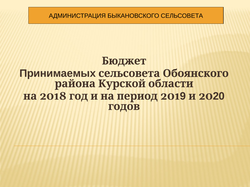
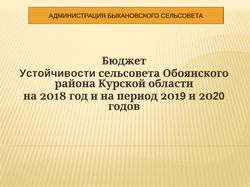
Принимаемых: Принимаемых -> Устойчивости
